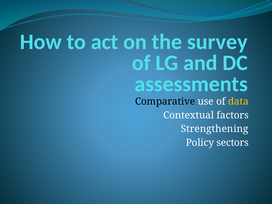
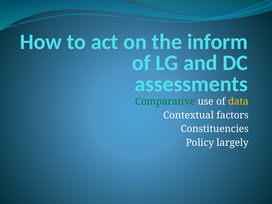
survey: survey -> inform
Comparative colour: black -> green
Strengthening: Strengthening -> Constituencies
sectors: sectors -> largely
